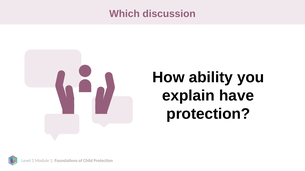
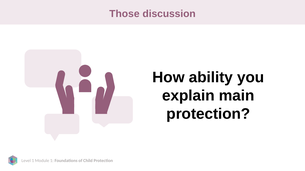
Which: Which -> Those
have: have -> main
